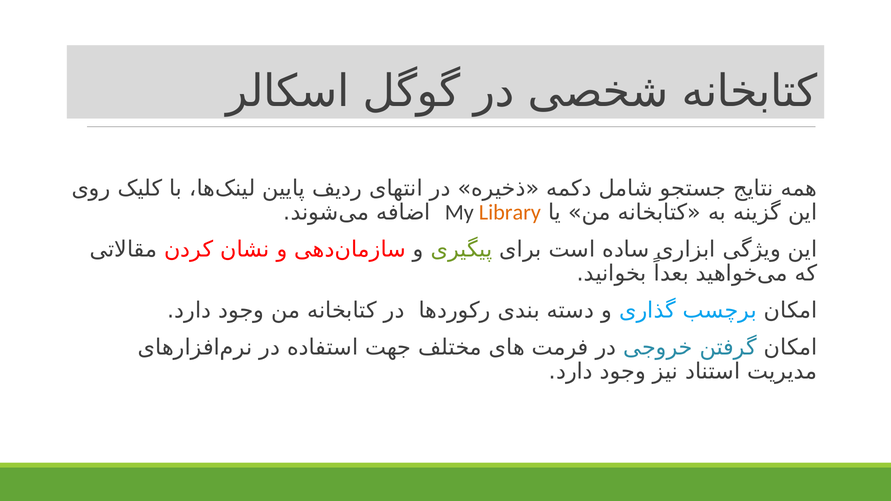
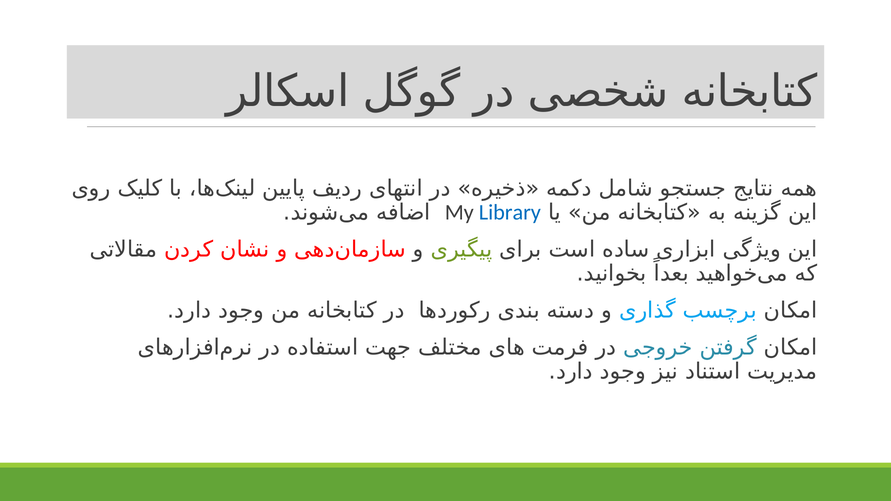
Library colour: orange -> blue
